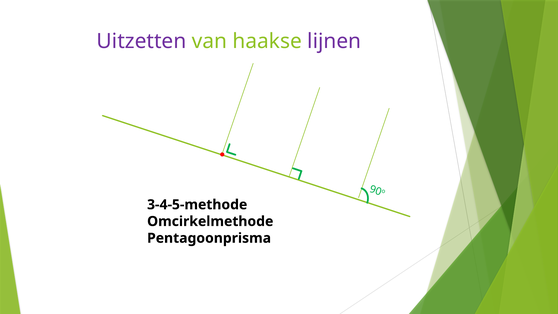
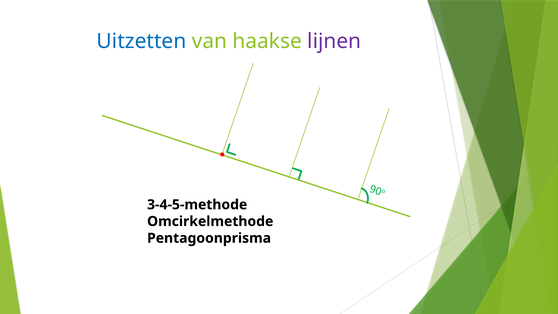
Uitzetten colour: purple -> blue
